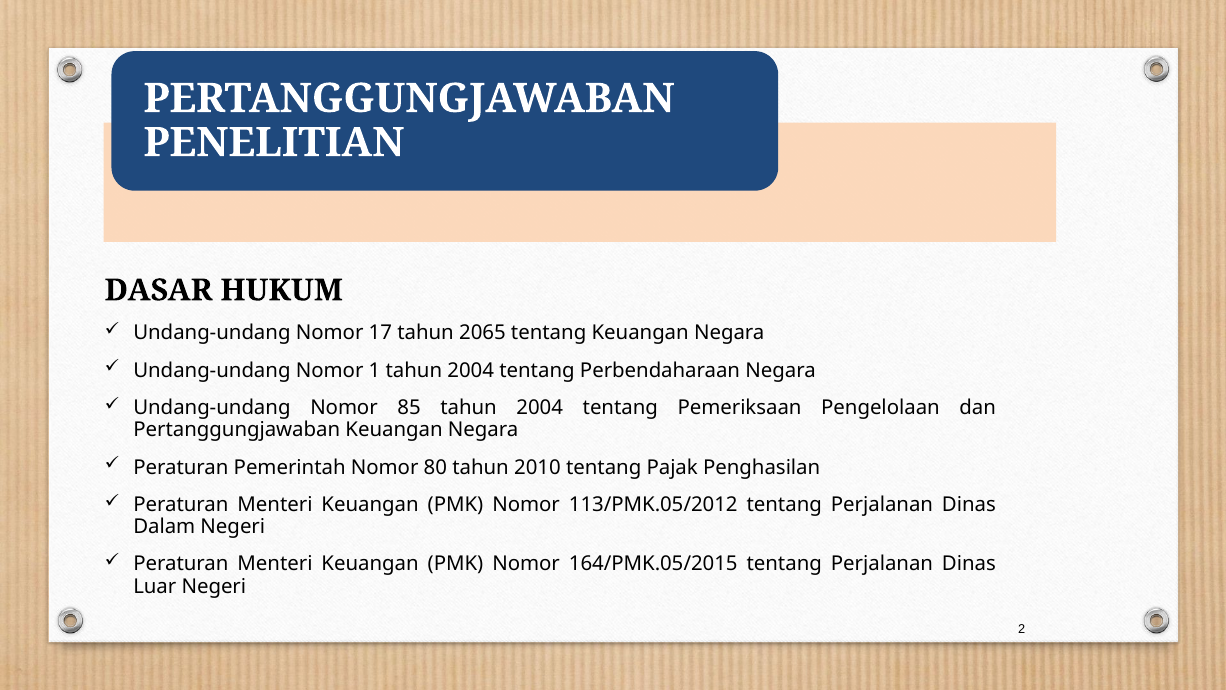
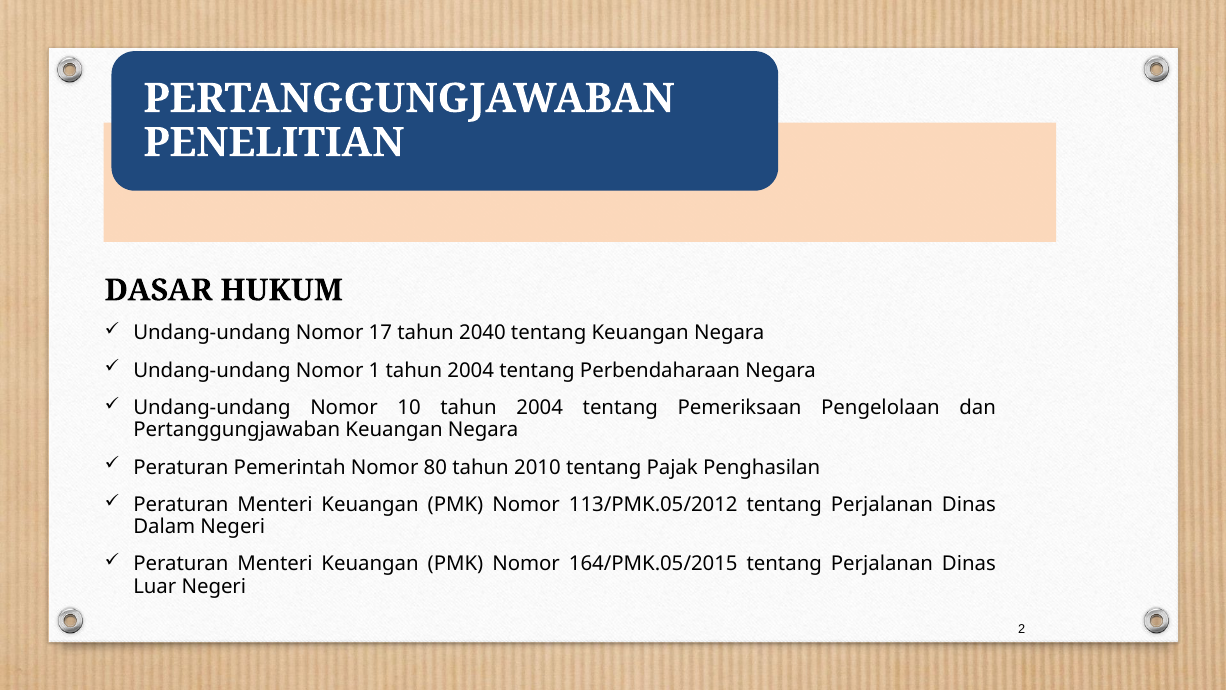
2065: 2065 -> 2040
85: 85 -> 10
